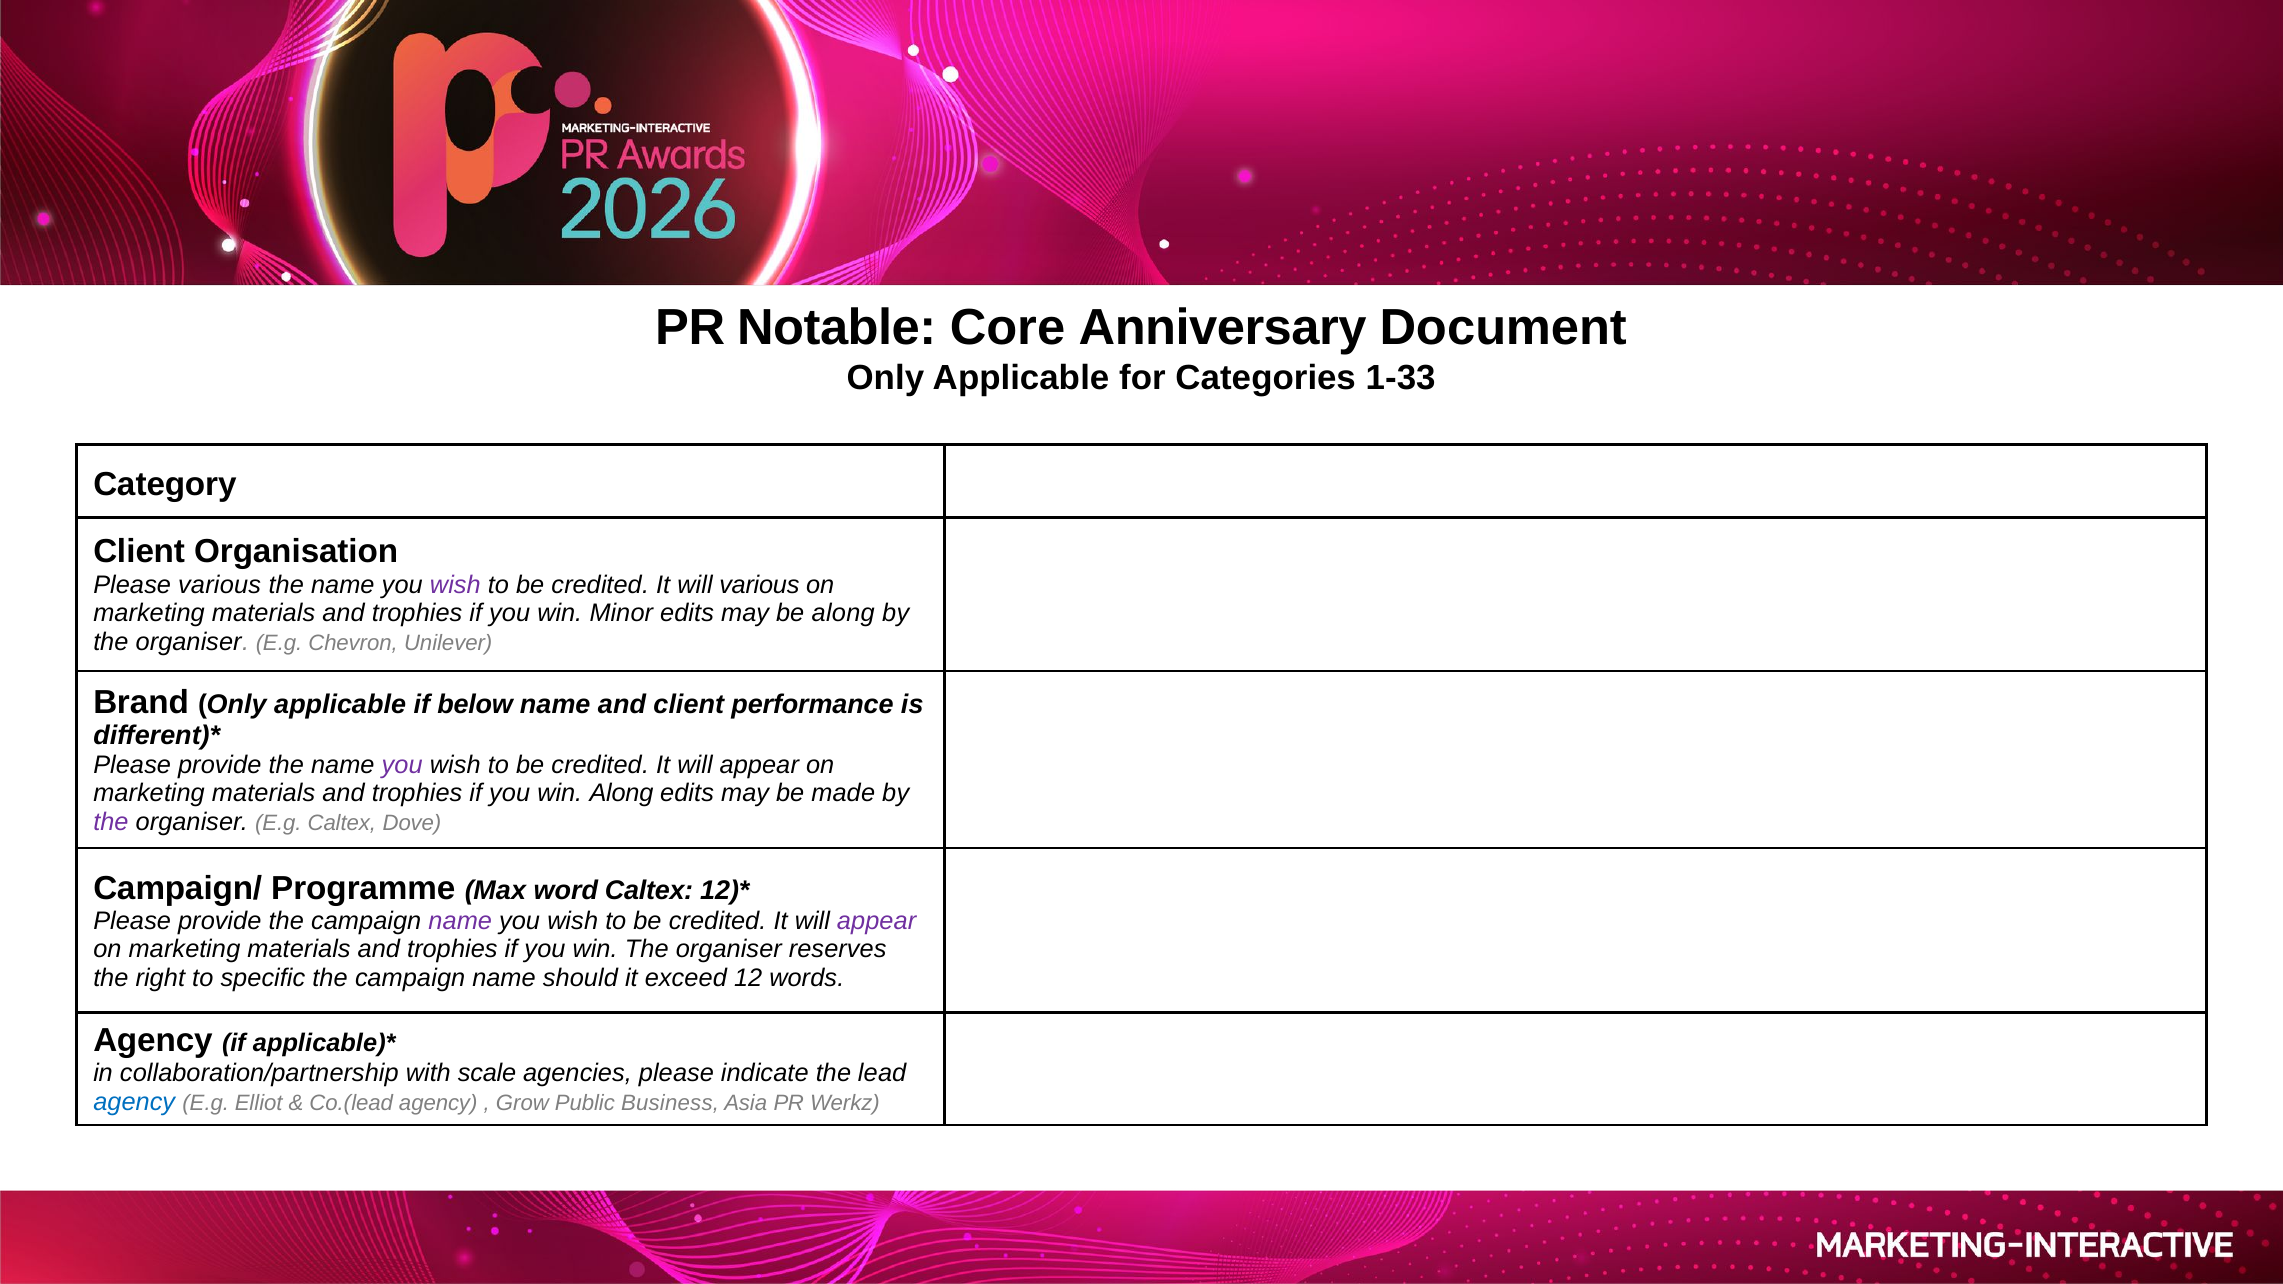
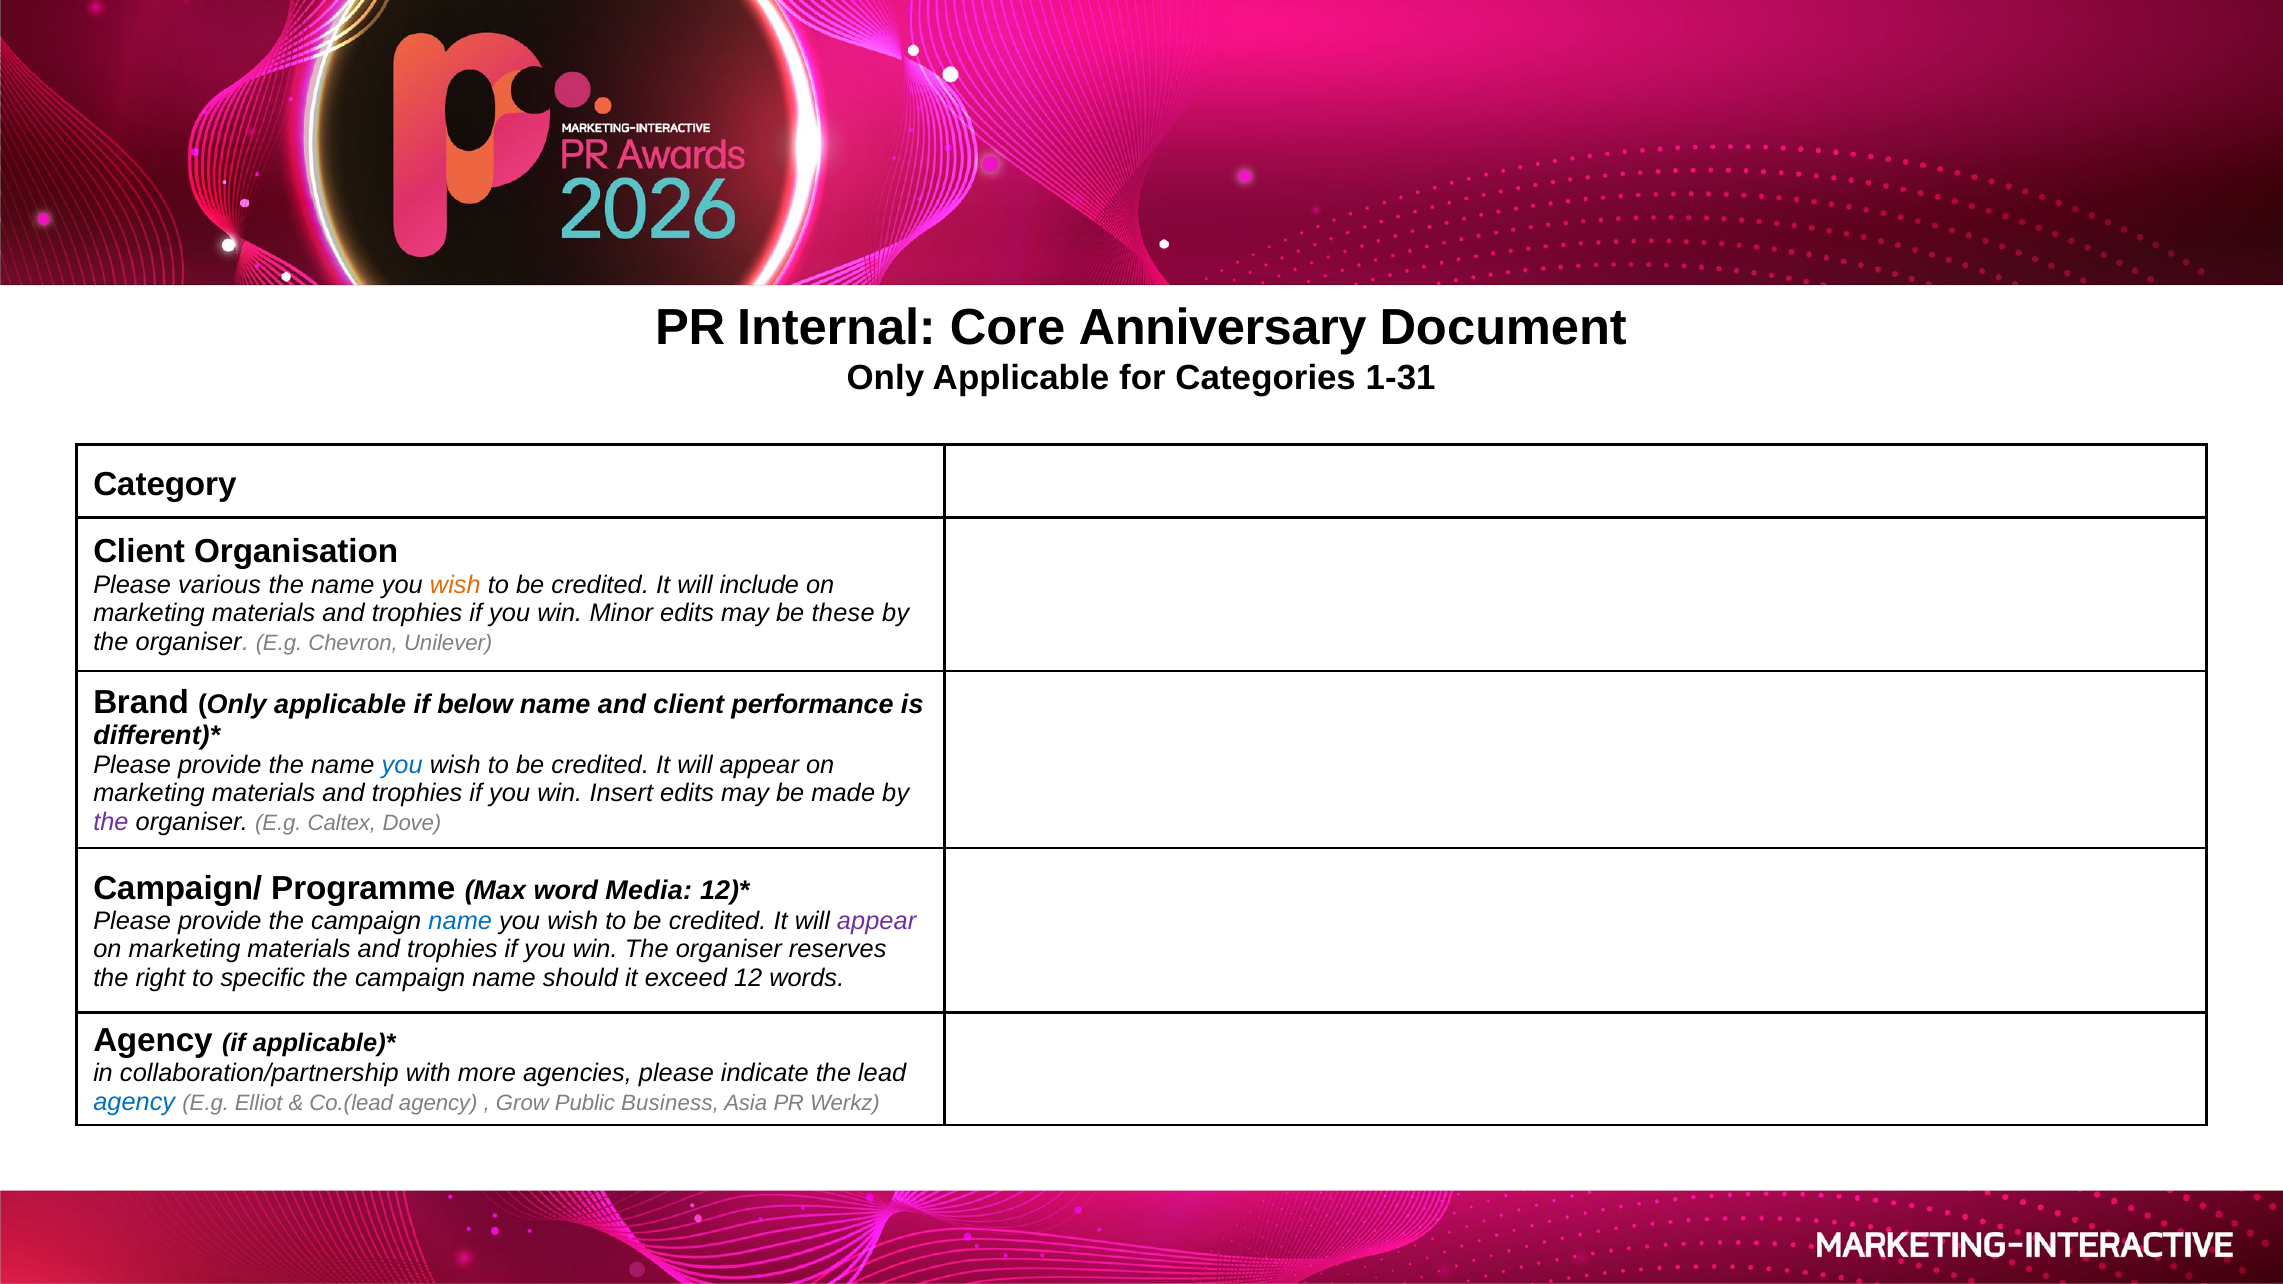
Notable: Notable -> Internal
1-33: 1-33 -> 1-31
wish at (455, 585) colour: purple -> orange
will various: various -> include
be along: along -> these
you at (402, 765) colour: purple -> blue
win Along: Along -> Insert
word Caltex: Caltex -> Media
name at (460, 921) colour: purple -> blue
scale: scale -> more
